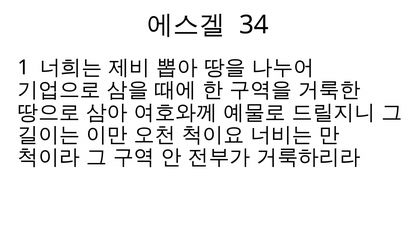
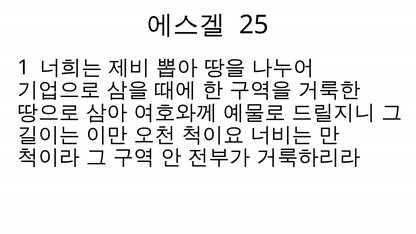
34: 34 -> 25
